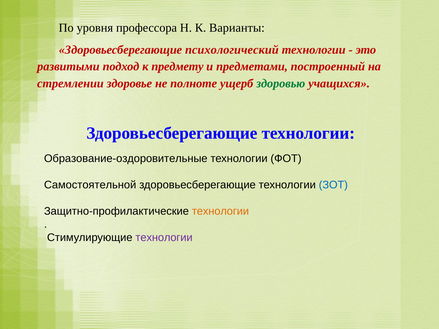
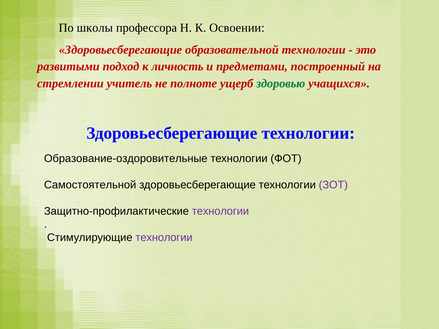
уровня: уровня -> школы
Варианты: Варианты -> Освоении
психологический: психологический -> образовательной
предмету: предмету -> личность
здоровье: здоровье -> учитель
ЗОТ colour: blue -> purple
технологии at (220, 211) colour: orange -> purple
